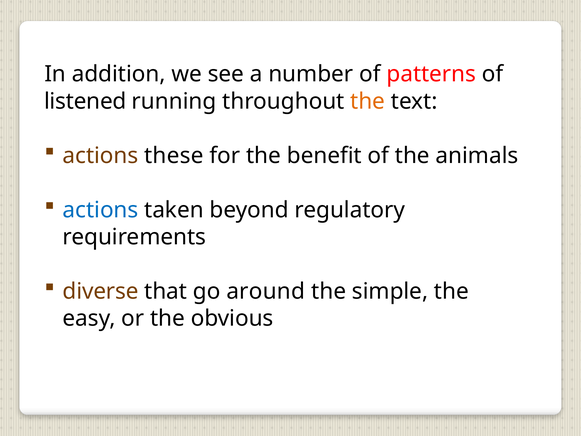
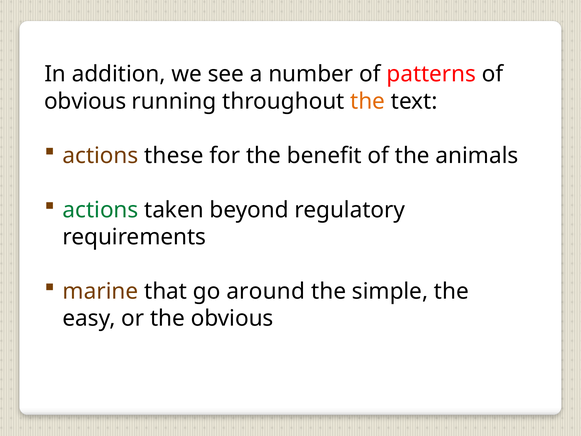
listened at (85, 101): listened -> obvious
actions at (101, 210) colour: blue -> green
diverse: diverse -> marine
